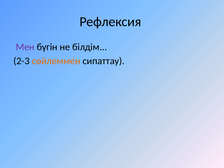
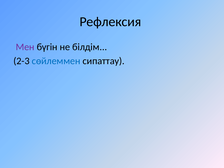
сөйлеммен colour: orange -> blue
